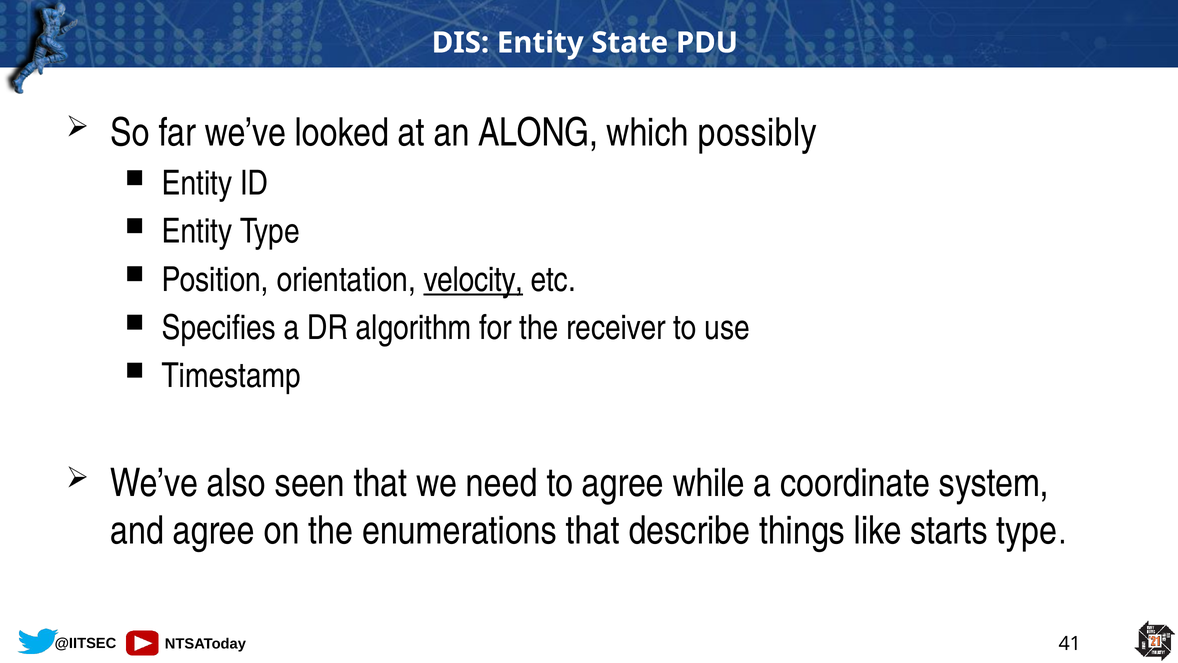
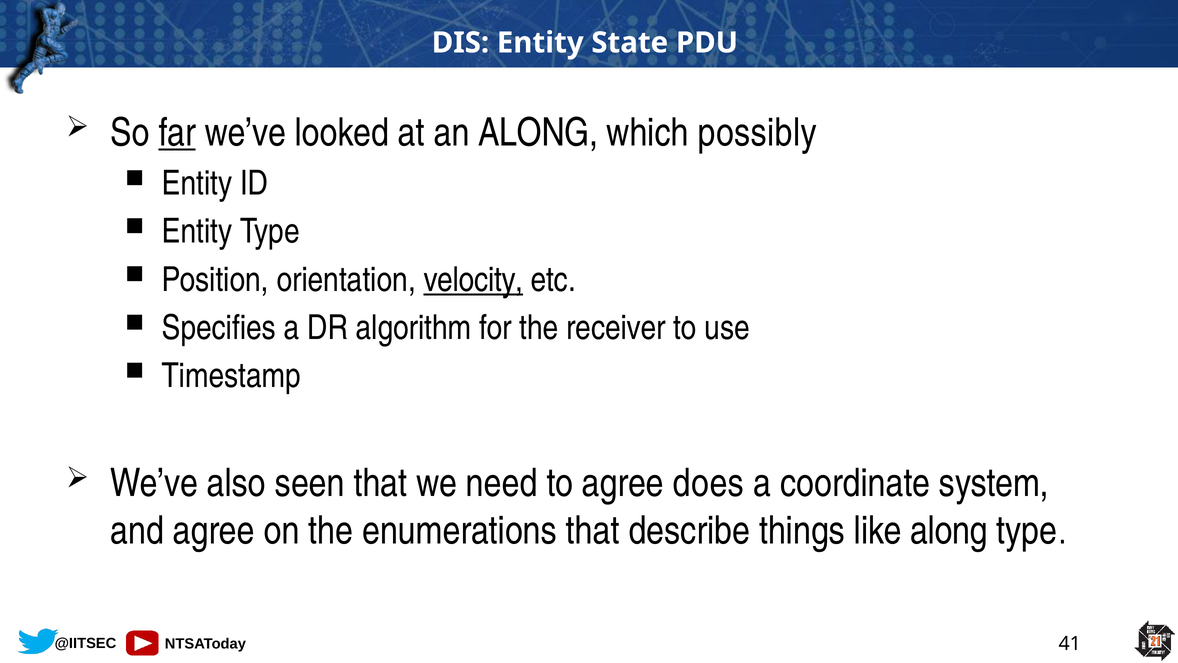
far underline: none -> present
while: while -> does
like starts: starts -> along
